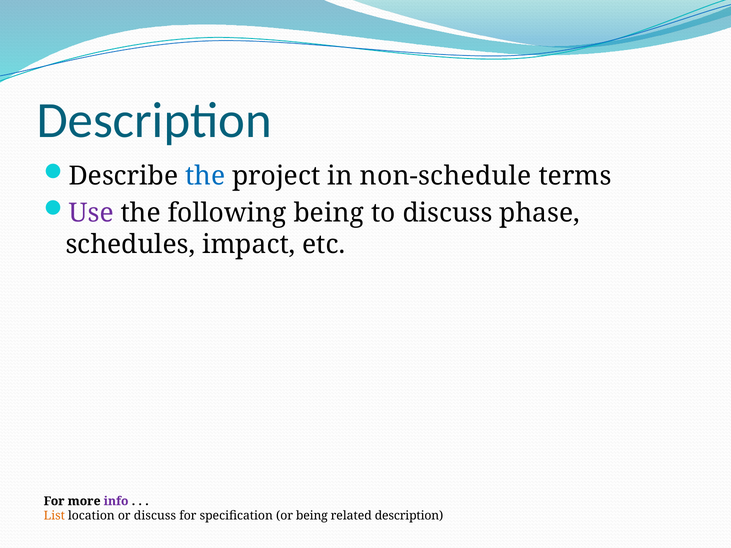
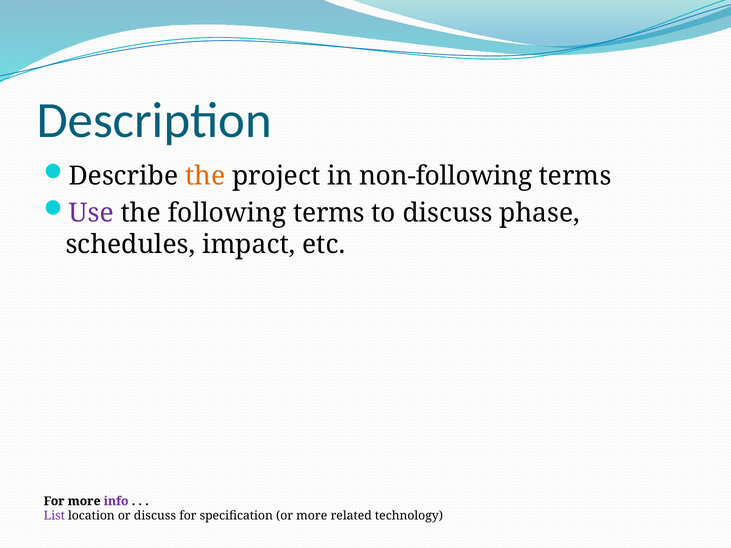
the at (205, 176) colour: blue -> orange
non-schedule: non-schedule -> non-following
following being: being -> terms
List colour: orange -> purple
or being: being -> more
related description: description -> technology
